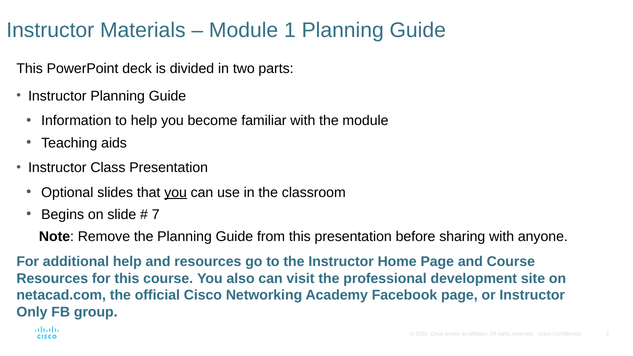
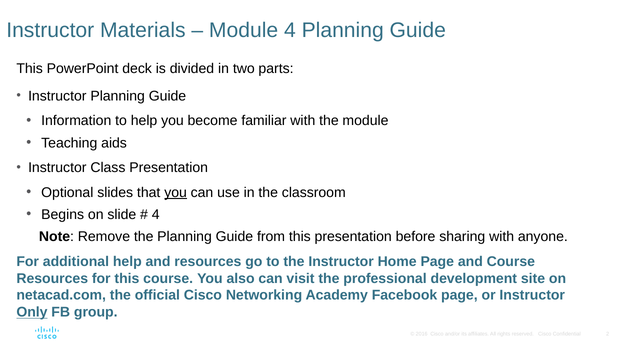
Module 1: 1 -> 4
7 at (156, 215): 7 -> 4
Only underline: none -> present
